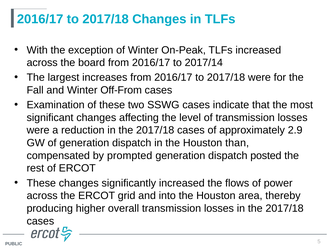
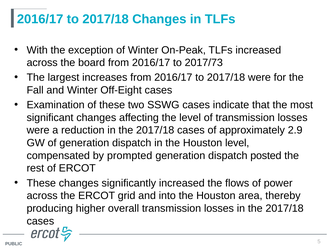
2017/14: 2017/14 -> 2017/73
Off-From: Off-From -> Off-Eight
Houston than: than -> level
